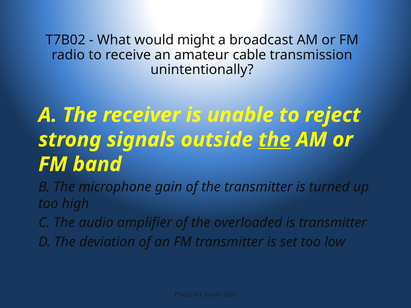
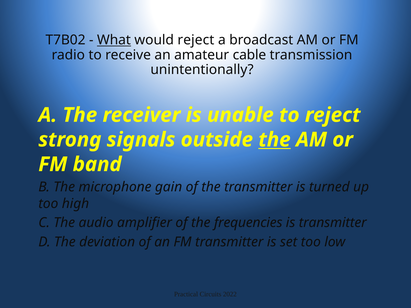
What underline: none -> present
would might: might -> reject
overloaded: overloaded -> frequencies
